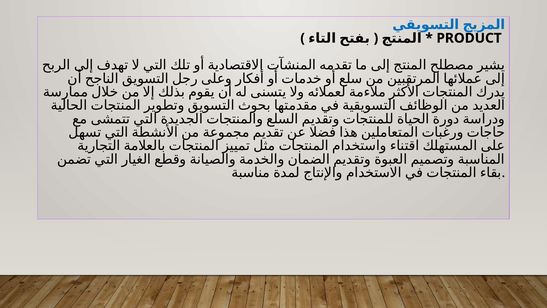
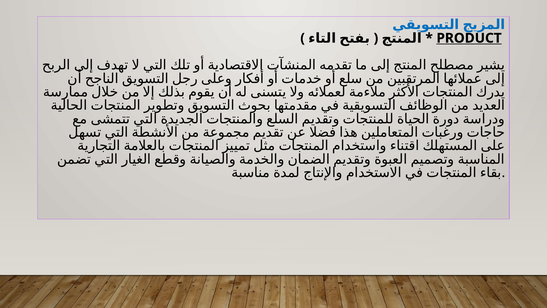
PRODUCT underline: none -> present
